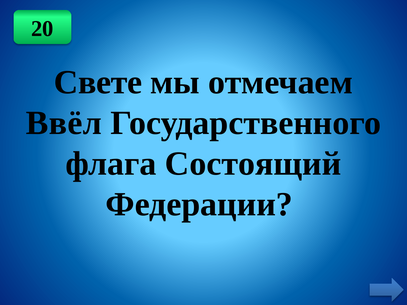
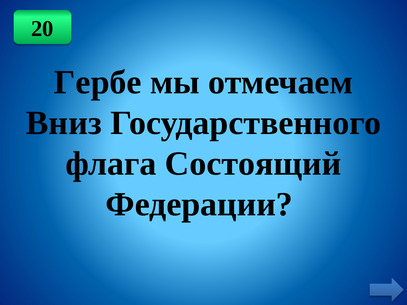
Свете: Свете -> Гербе
Ввёл: Ввёл -> Вниз
